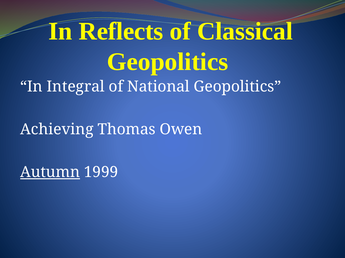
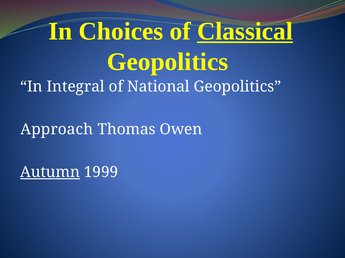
Reflects: Reflects -> Choices
Classical underline: none -> present
Achieving: Achieving -> Approach
